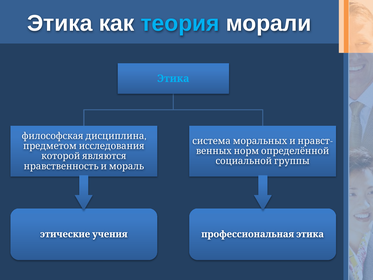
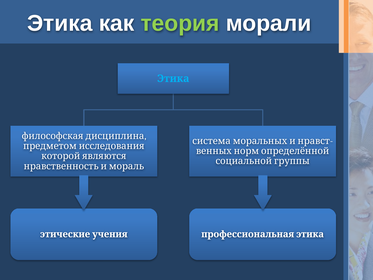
теория colour: light blue -> light green
